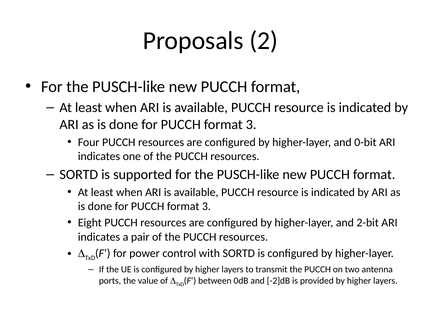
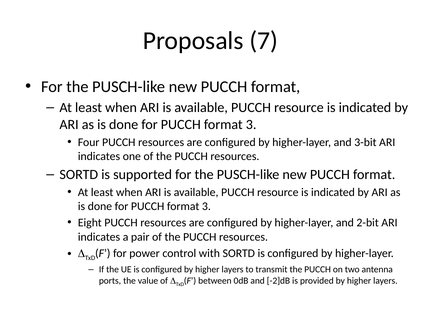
2: 2 -> 7
0-bit: 0-bit -> 3-bit
